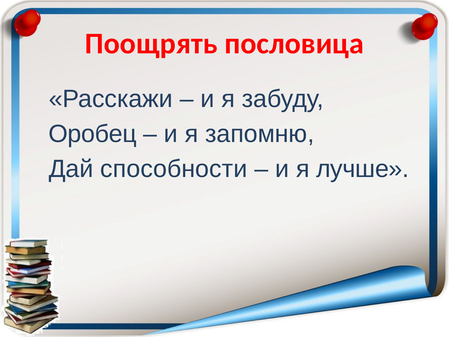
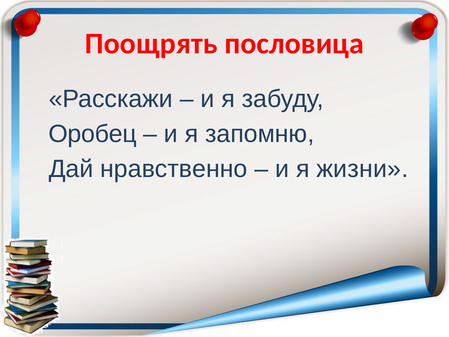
способности: способности -> нравственно
лучше: лучше -> жизни
